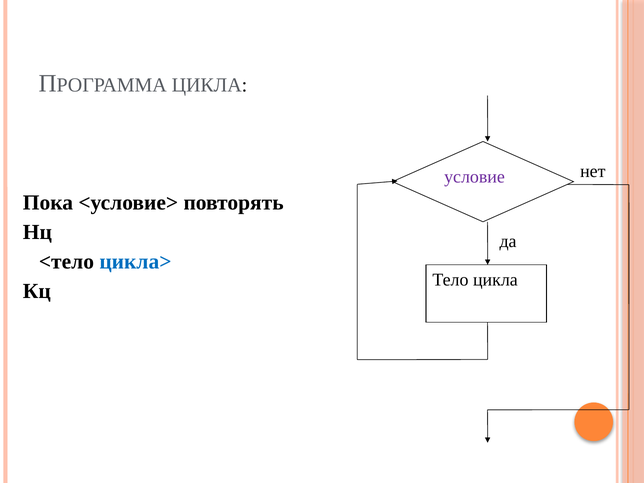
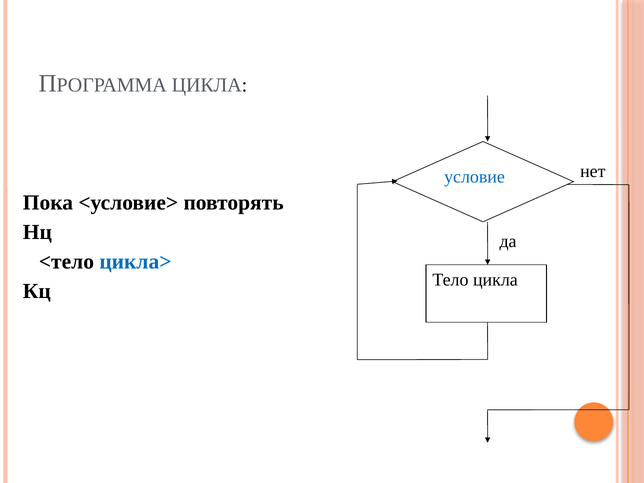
условие colour: purple -> blue
